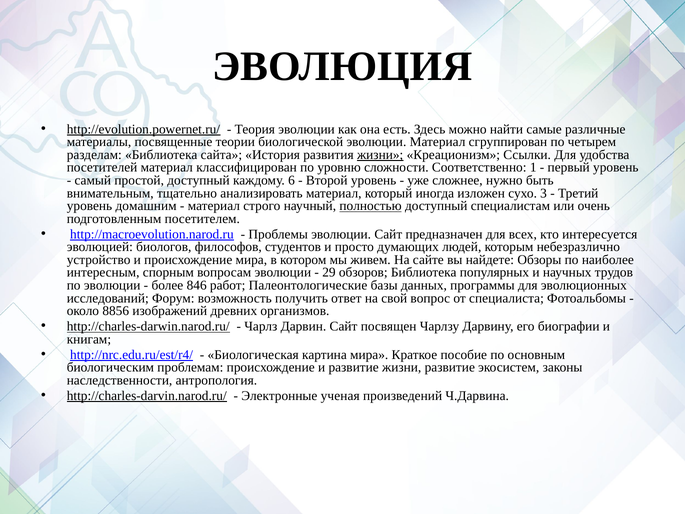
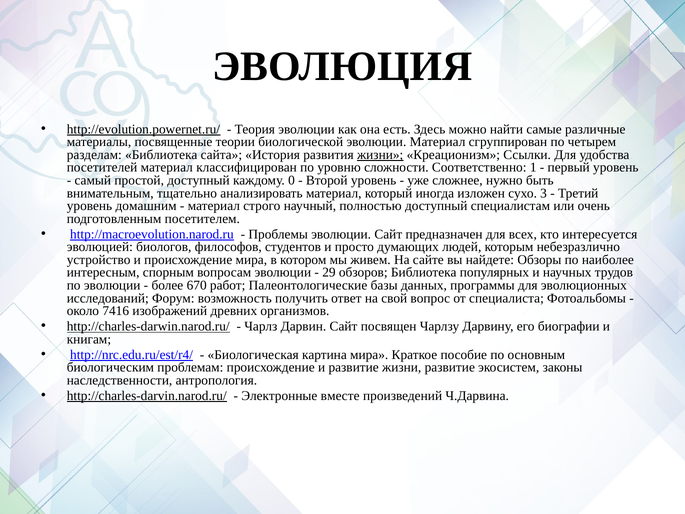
6: 6 -> 0
полностью underline: present -> none
846: 846 -> 670
8856: 8856 -> 7416
ученая: ученая -> вместе
